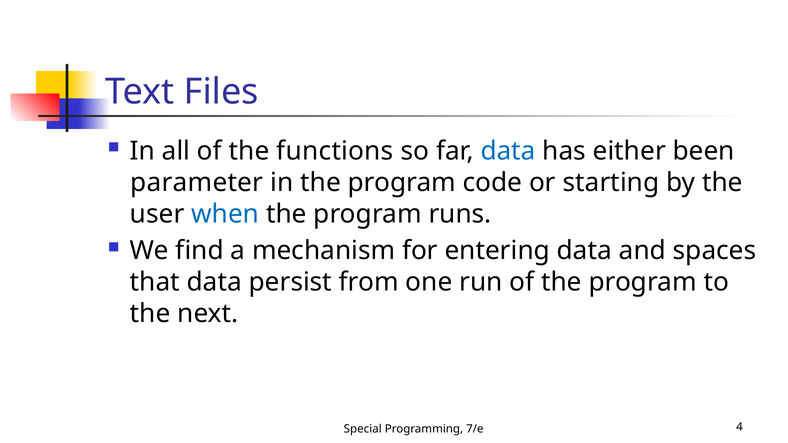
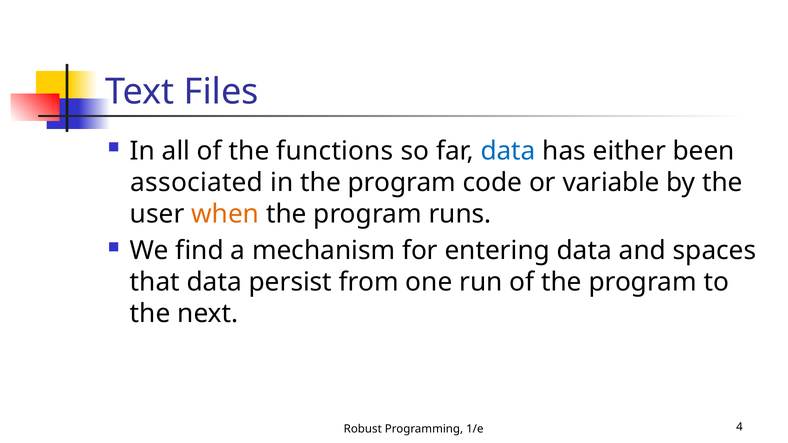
parameter: parameter -> associated
starting: starting -> variable
when colour: blue -> orange
Special: Special -> Robust
7/e: 7/e -> 1/e
